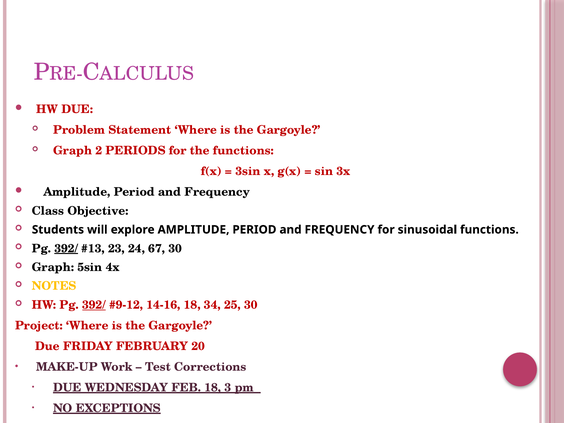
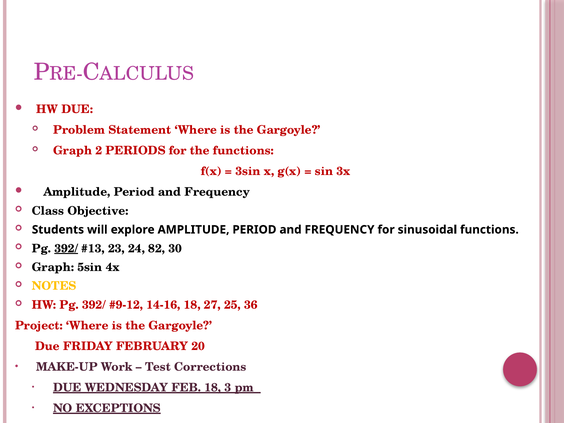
67: 67 -> 82
392/ at (94, 305) underline: present -> none
34: 34 -> 27
25 30: 30 -> 36
